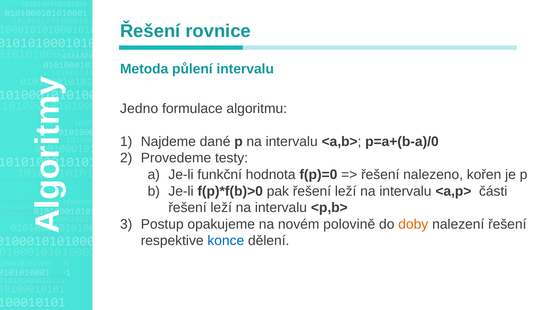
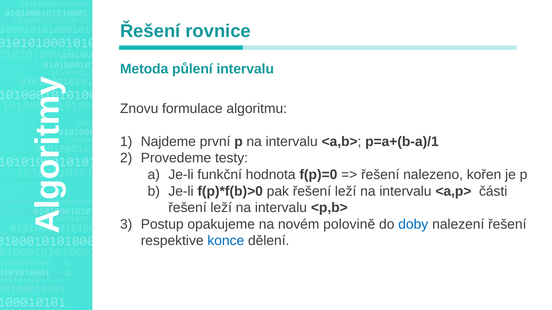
Jedno: Jedno -> Znovu
dané: dané -> první
p=a+(b-a)/0: p=a+(b-a)/0 -> p=a+(b-a)/1
doby colour: orange -> blue
